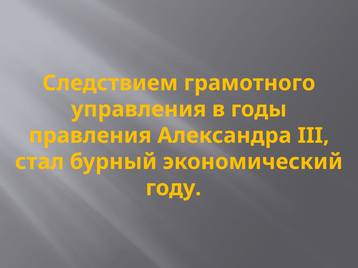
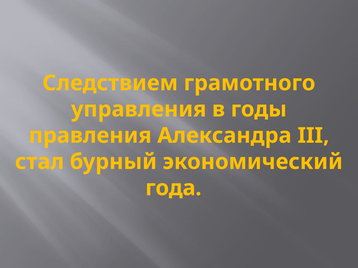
году: году -> года
